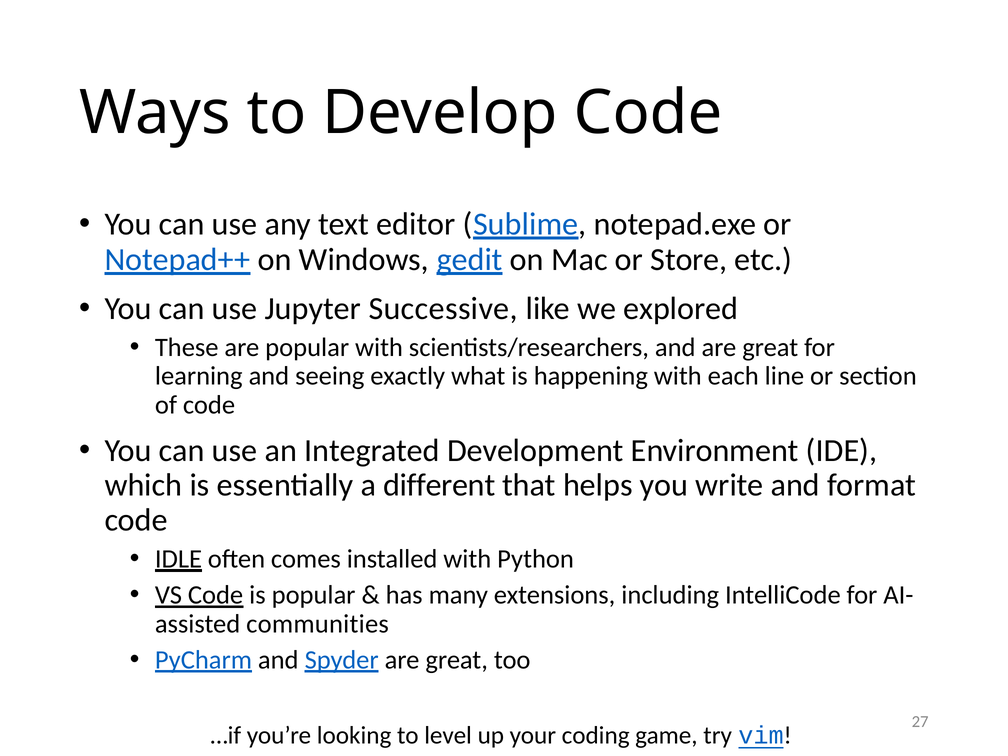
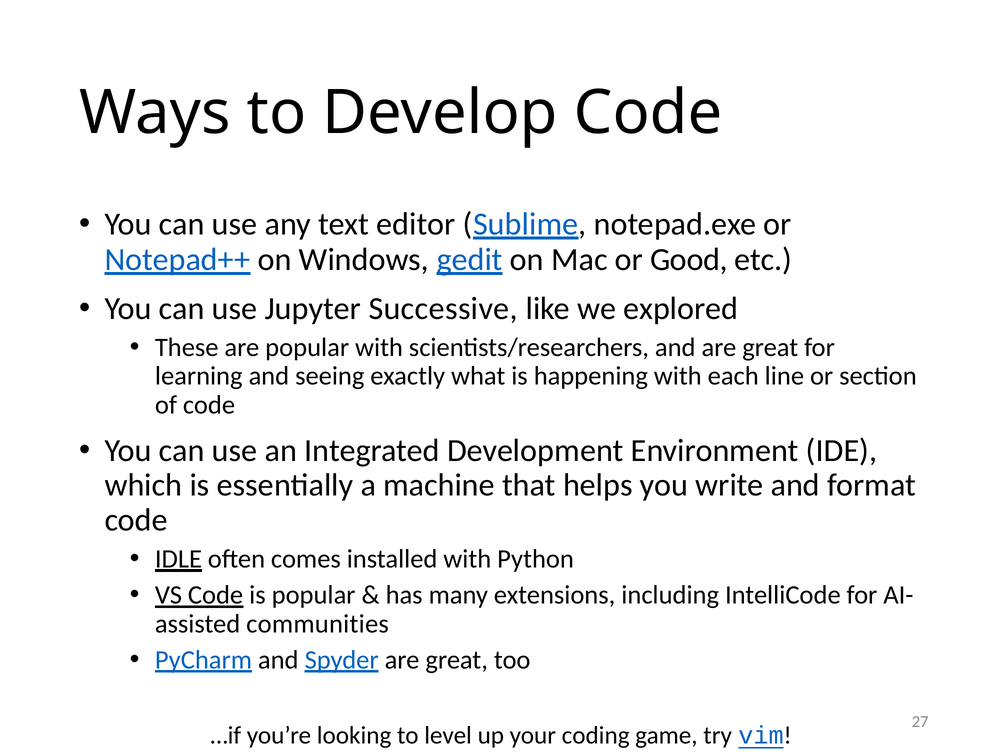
Store: Store -> Good
different: different -> machine
